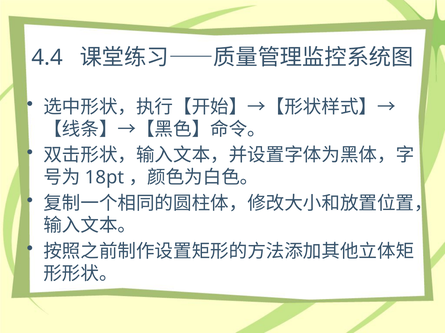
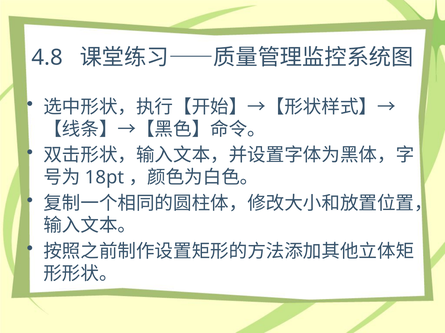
4.4: 4.4 -> 4.8
